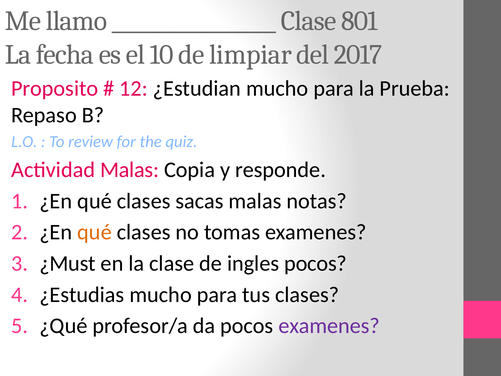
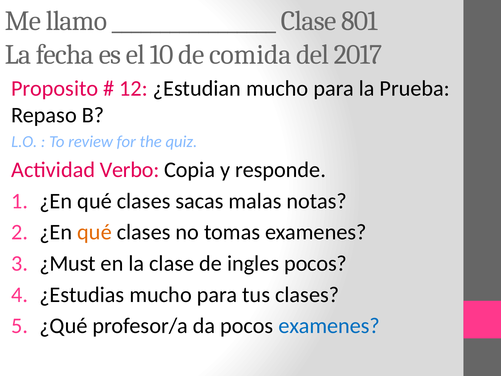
limpiar: limpiar -> comida
Actividad Malas: Malas -> Verbo
examenes at (329, 326) colour: purple -> blue
